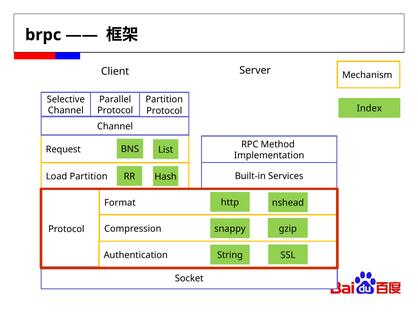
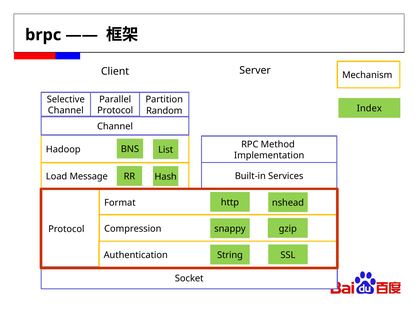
Protocol at (164, 111): Protocol -> Random
Request: Request -> Hadoop
Load Partition: Partition -> Message
